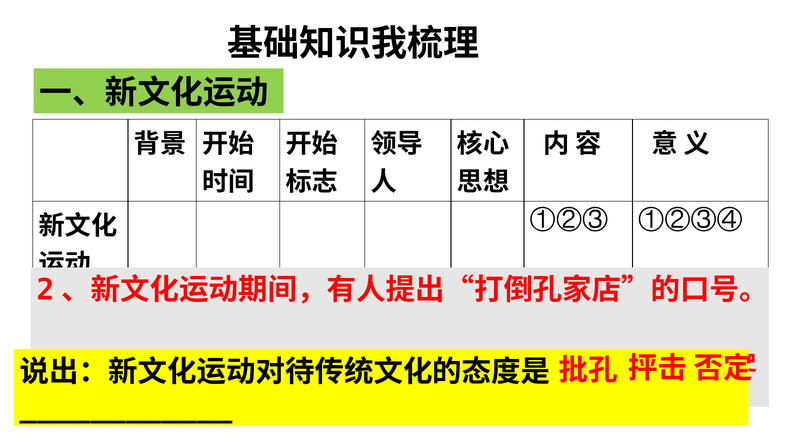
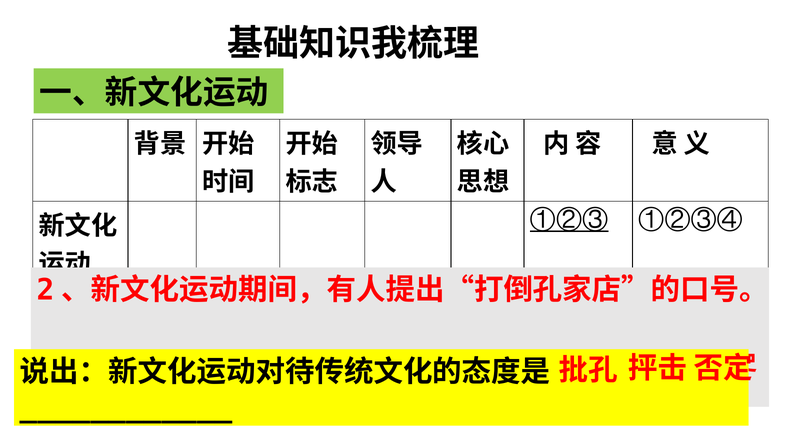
①②③ underline: none -> present
